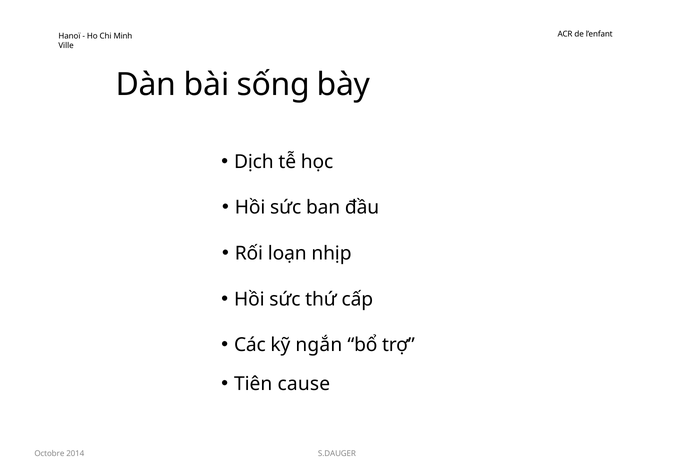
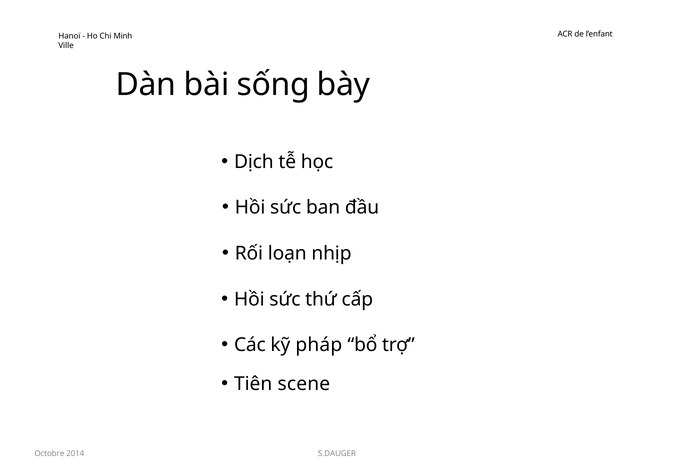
ngắn: ngắn -> pháp
cause: cause -> scene
